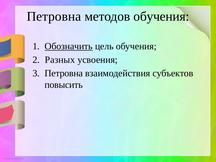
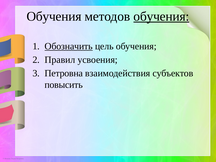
Петровна at (54, 16): Петровна -> Обучения
обучения at (161, 16) underline: none -> present
Разных: Разных -> Правил
